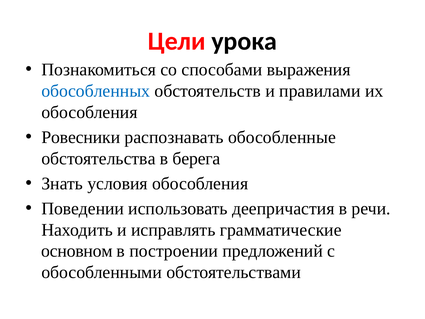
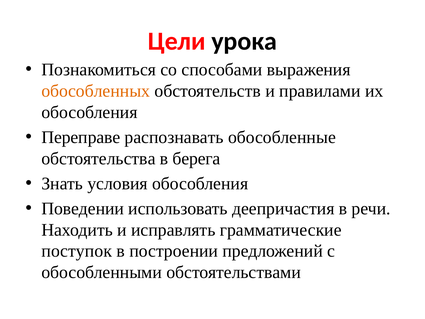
обособленных colour: blue -> orange
Ровесники: Ровесники -> Переправе
основном: основном -> поступок
